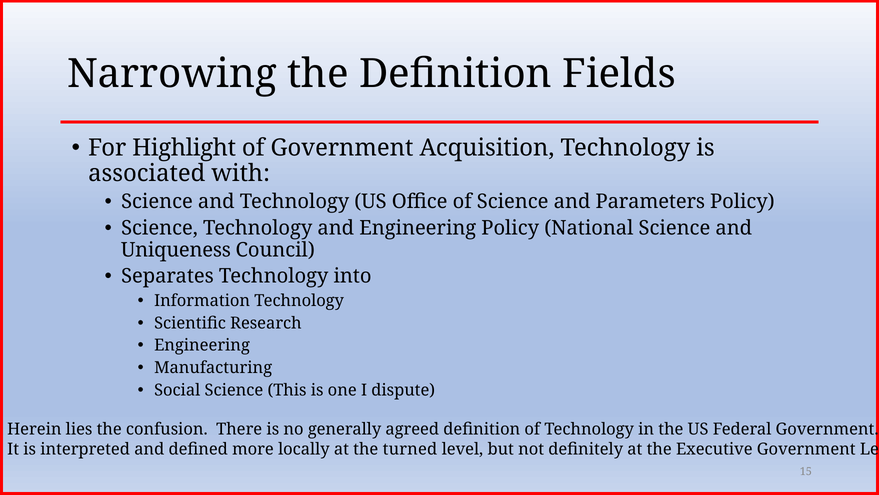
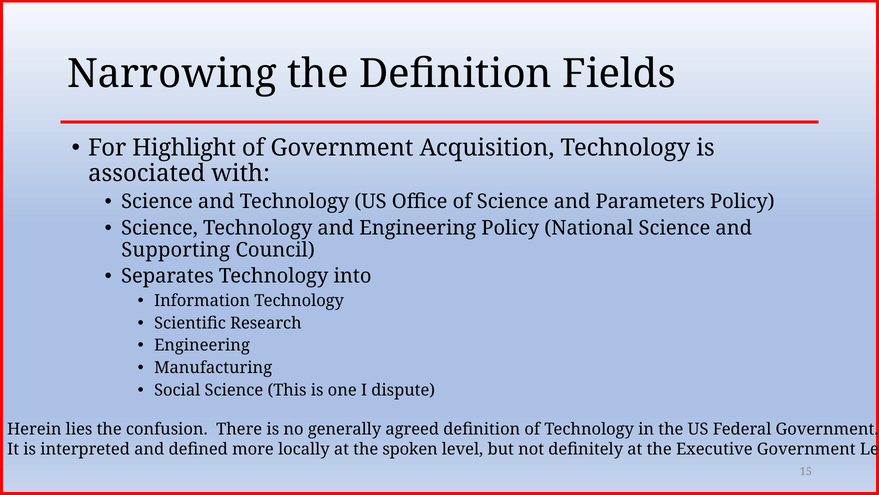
Uniqueness: Uniqueness -> Supporting
turned: turned -> spoken
